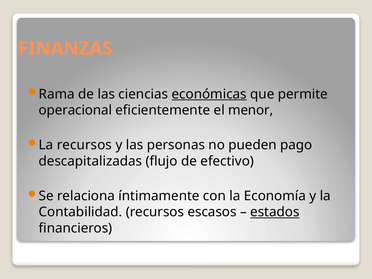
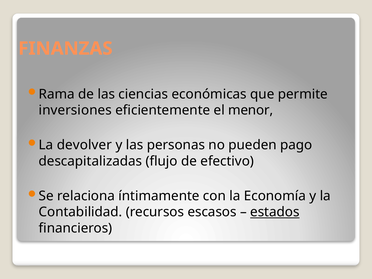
económicas underline: present -> none
operacional: operacional -> inversiones
La recursos: recursos -> devolver
